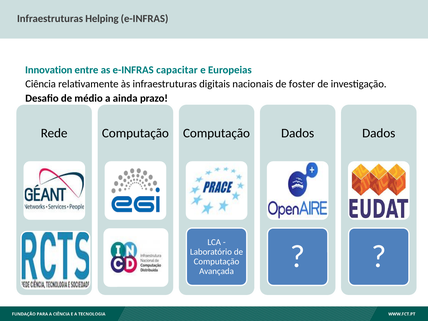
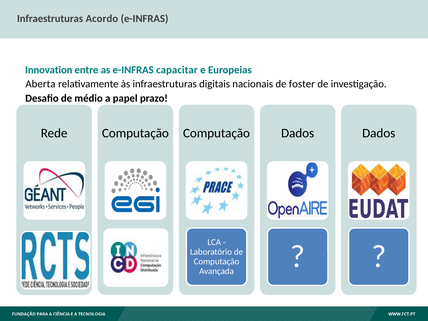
Helping: Helping -> Acordo
Ciência: Ciência -> Aberta
ainda: ainda -> papel
